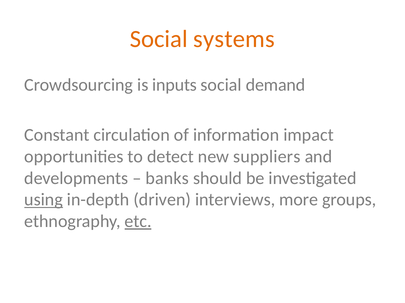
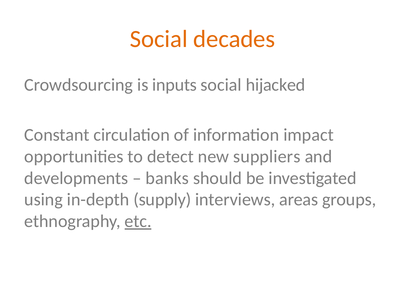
systems: systems -> decades
demand: demand -> hijacked
using underline: present -> none
driven: driven -> supply
more: more -> areas
